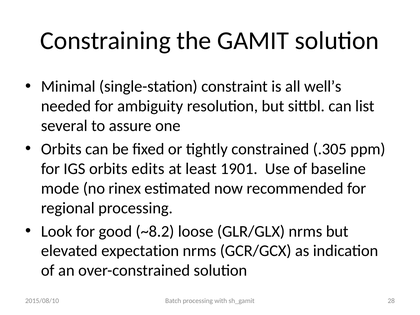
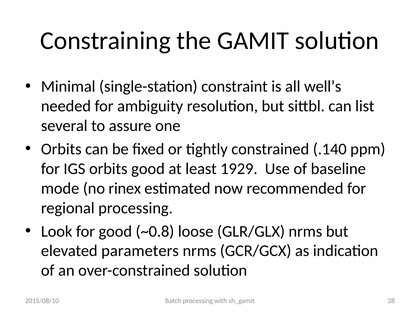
.305: .305 -> .140
orbits edits: edits -> good
1901: 1901 -> 1929
~8.2: ~8.2 -> ~0.8
expectation: expectation -> parameters
